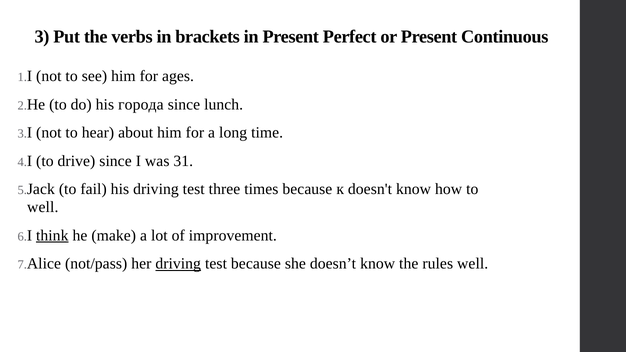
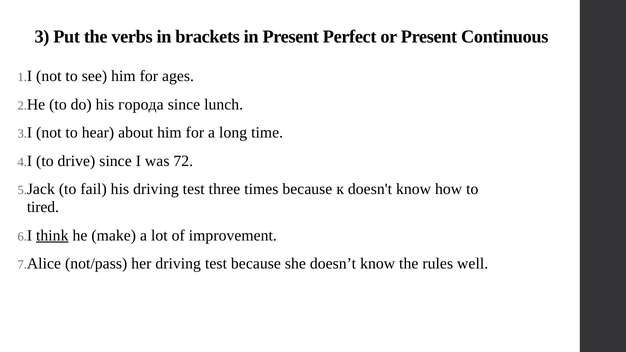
31: 31 -> 72
well at (43, 207): well -> tired
driving at (178, 264) underline: present -> none
